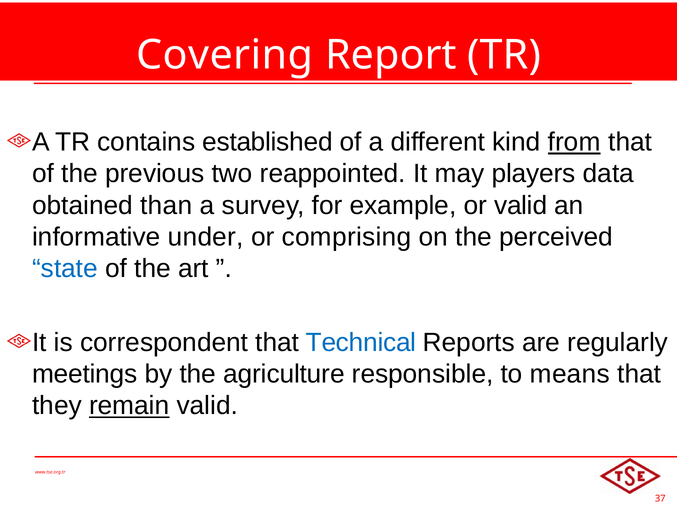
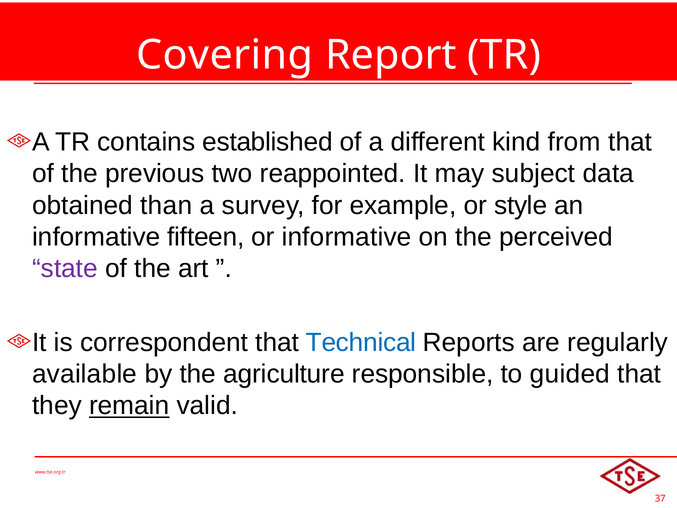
from underline: present -> none
players: players -> subject
or valid: valid -> style
under: under -> fifteen
or comprising: comprising -> informative
state colour: blue -> purple
meetings: meetings -> available
means: means -> guided
